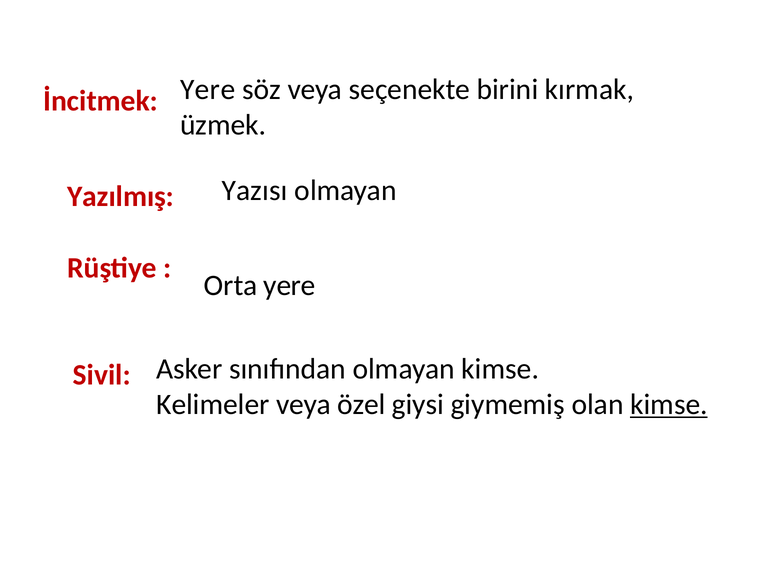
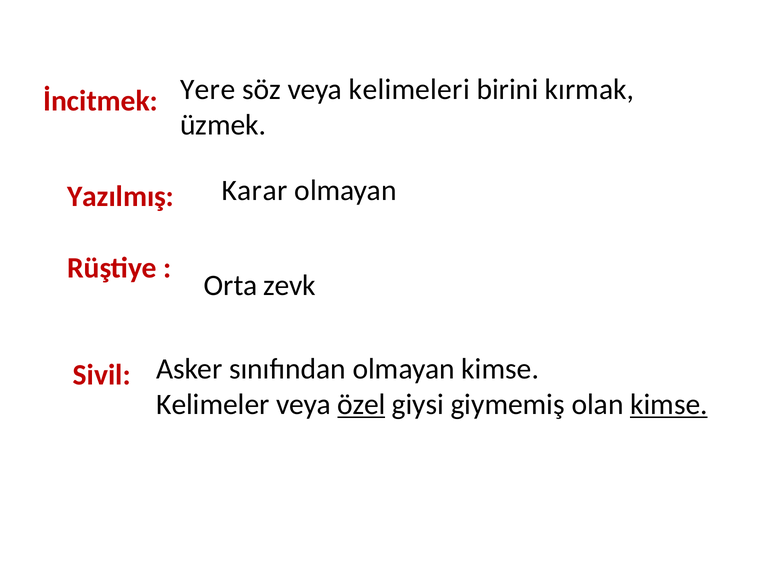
seçenekte: seçenekte -> kelimeleri
Yazısı: Yazısı -> Karar
Orta yere: yere -> zevk
özel underline: none -> present
